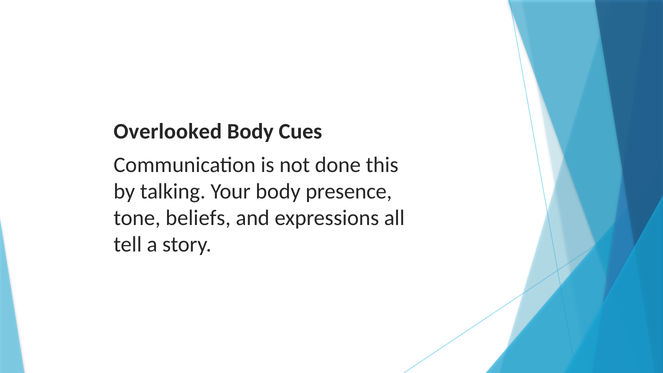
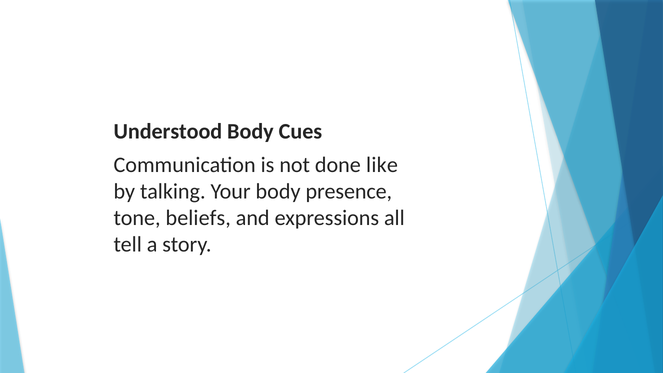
Overlooked: Overlooked -> Understood
this: this -> like
